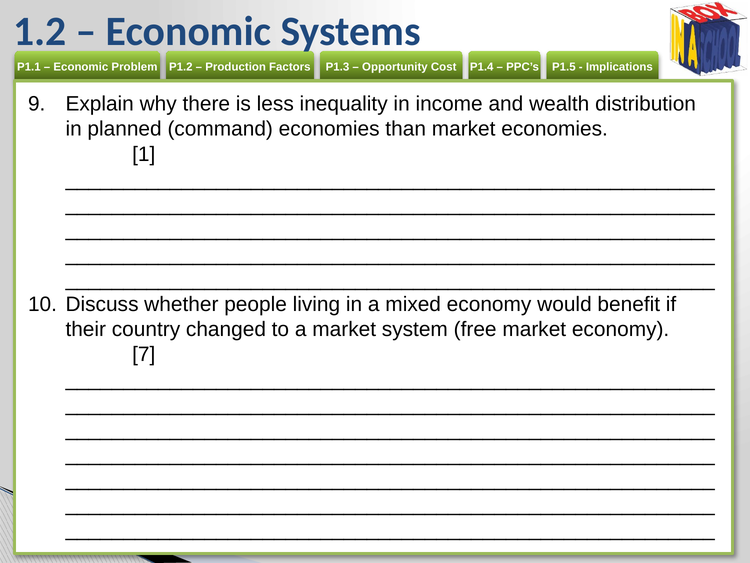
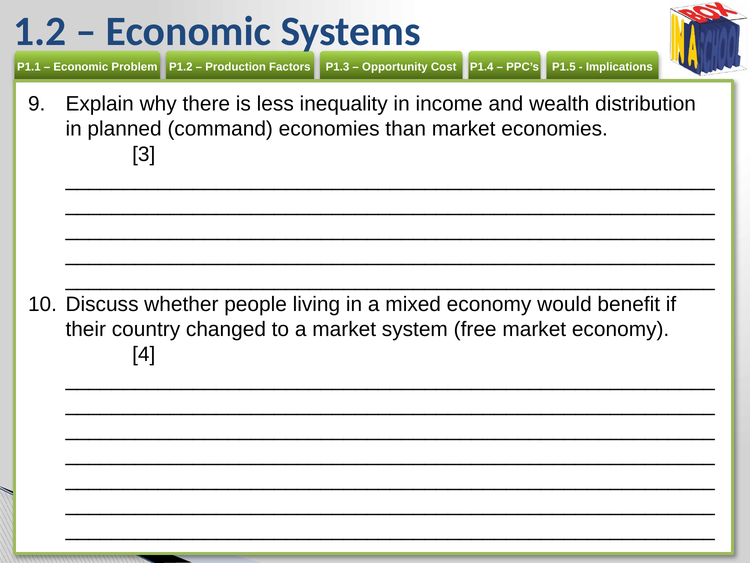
1: 1 -> 3
7: 7 -> 4
